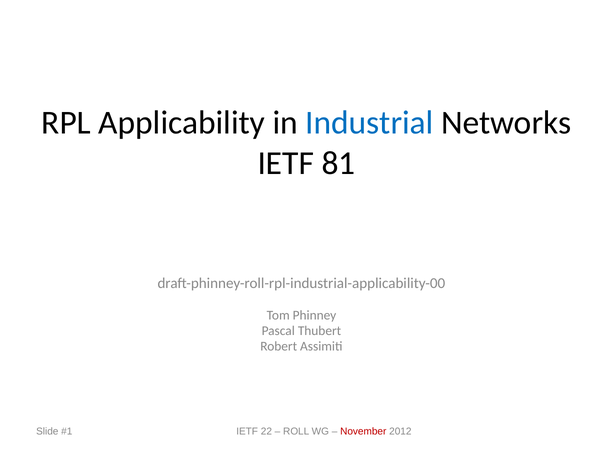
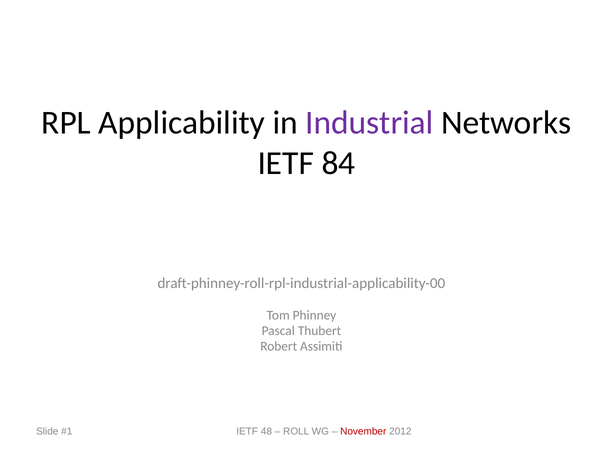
Industrial colour: blue -> purple
81: 81 -> 84
22: 22 -> 48
